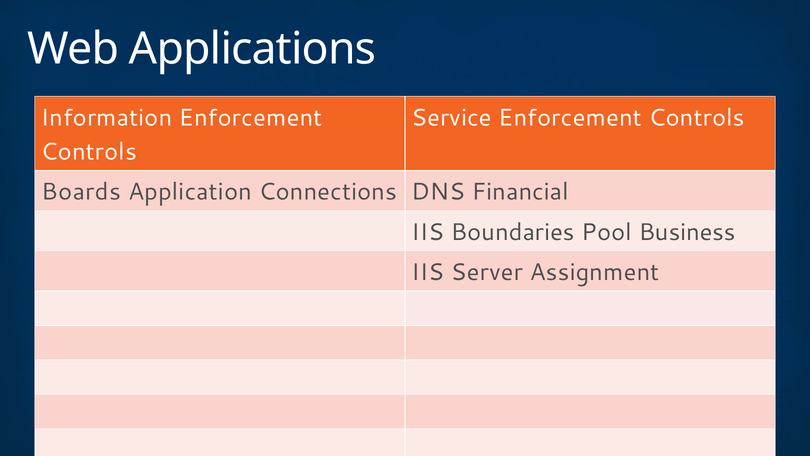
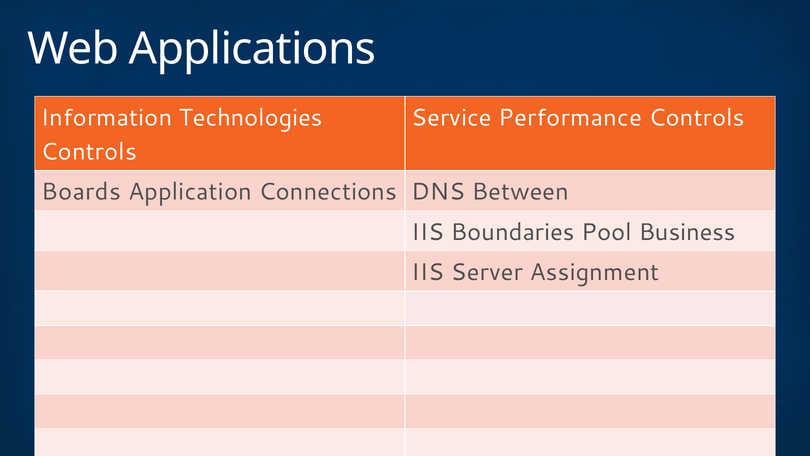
Information Enforcement: Enforcement -> Technologies
Service Enforcement: Enforcement -> Performance
Financial: Financial -> Between
